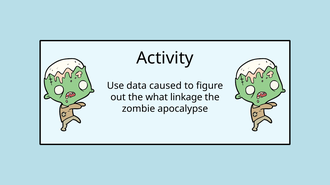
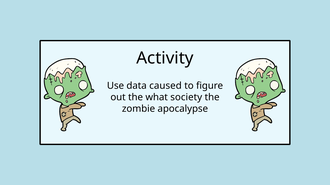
linkage: linkage -> society
